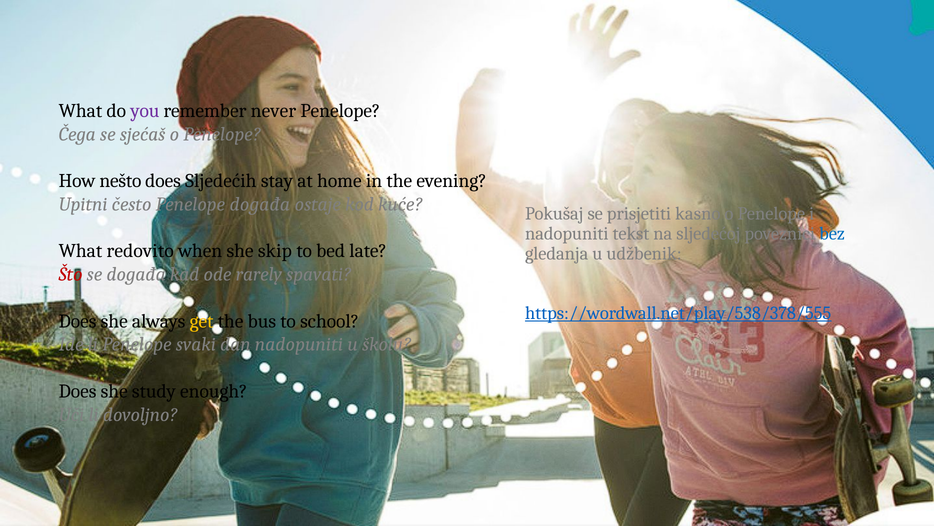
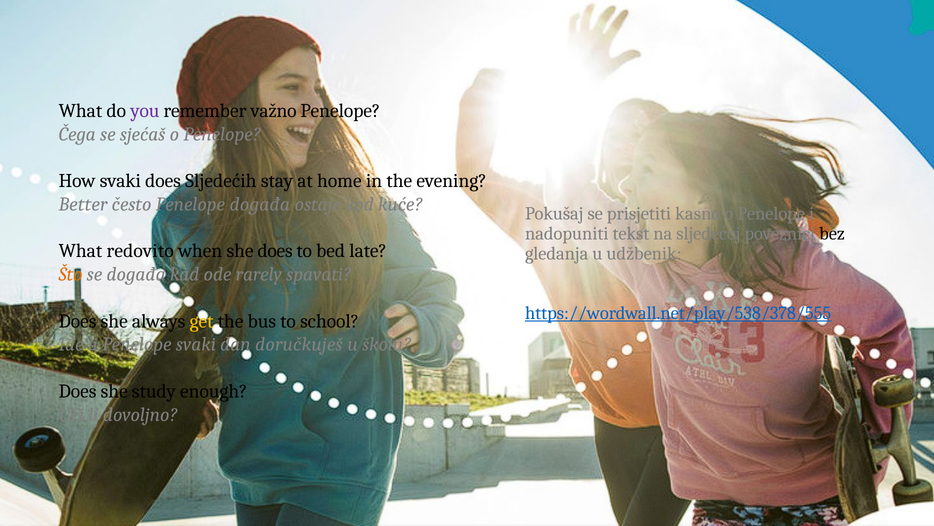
never: never -> važno
How nešto: nešto -> svaki
Upitni: Upitni -> Better
bez colour: blue -> black
she skip: skip -> does
Što colour: red -> orange
dan nadopuniti: nadopuniti -> doručkuješ
